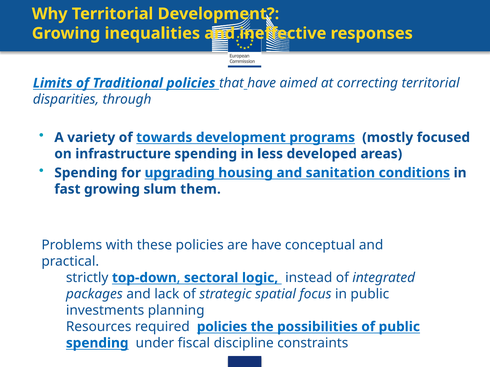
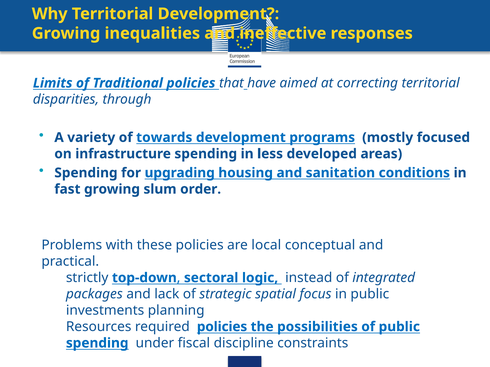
them: them -> order
are have: have -> local
